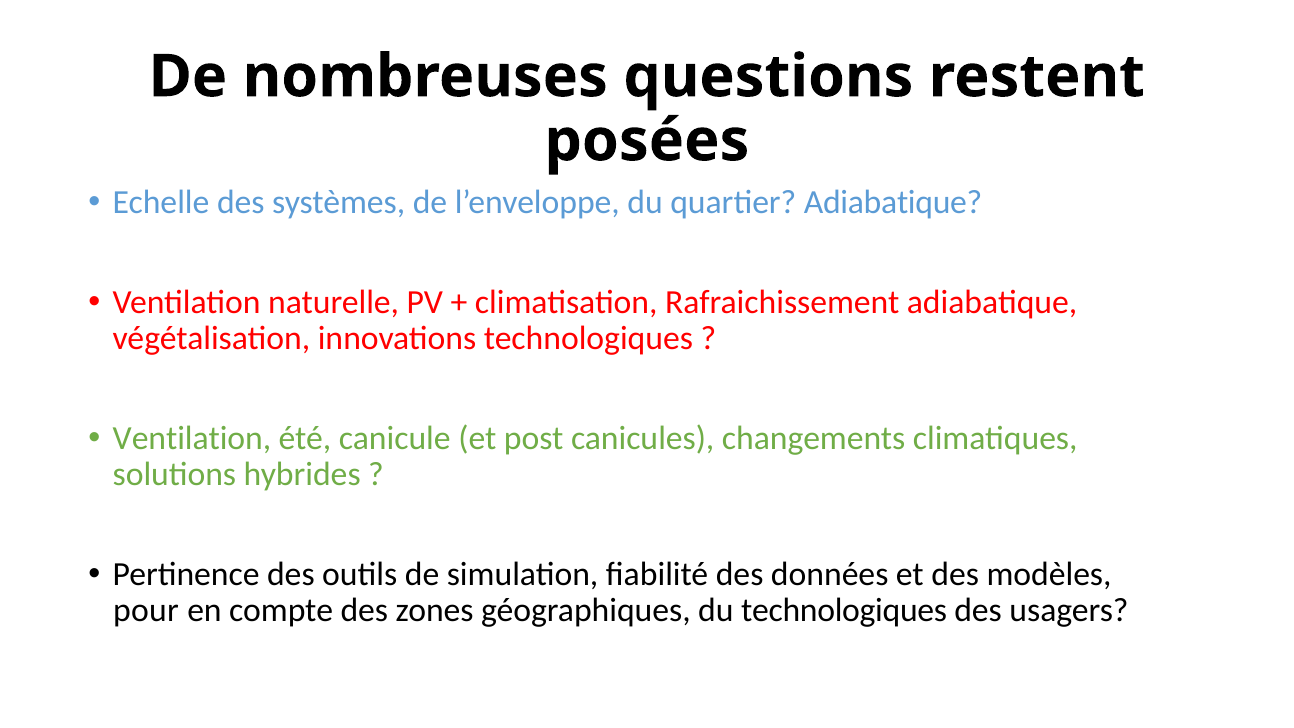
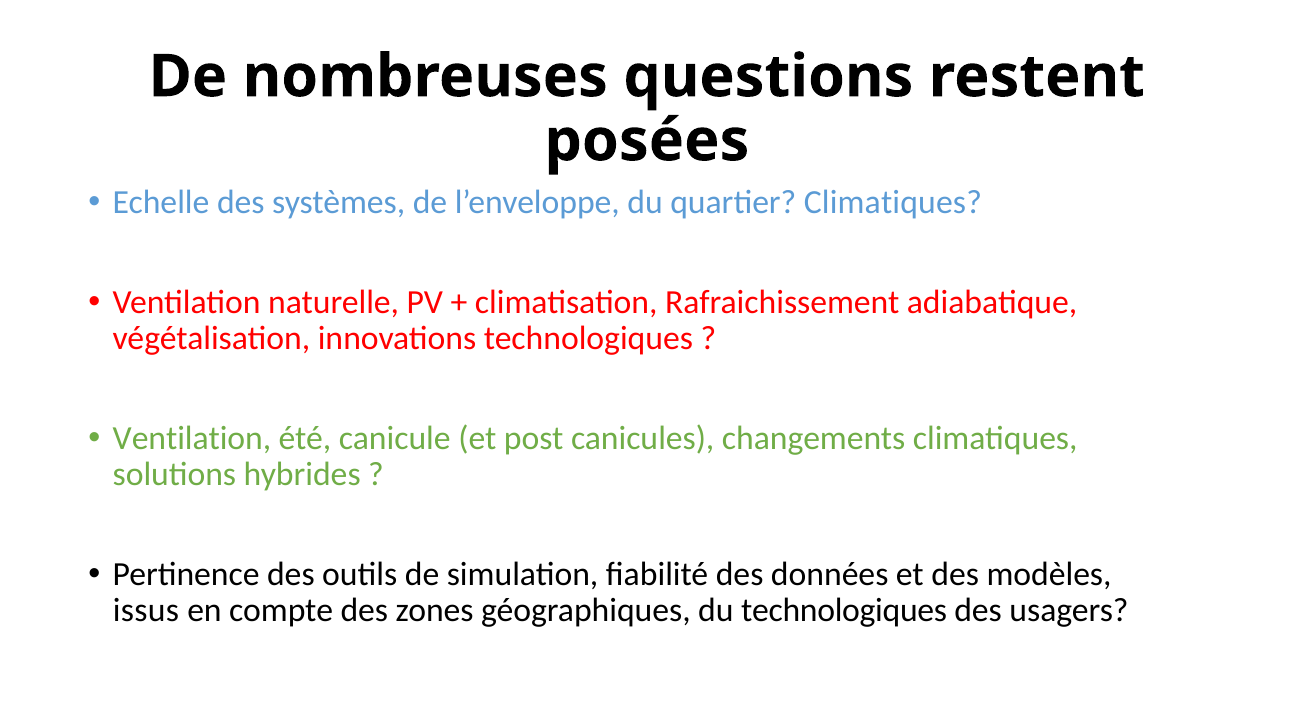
quartier Adiabatique: Adiabatique -> Climatiques
pour: pour -> issus
